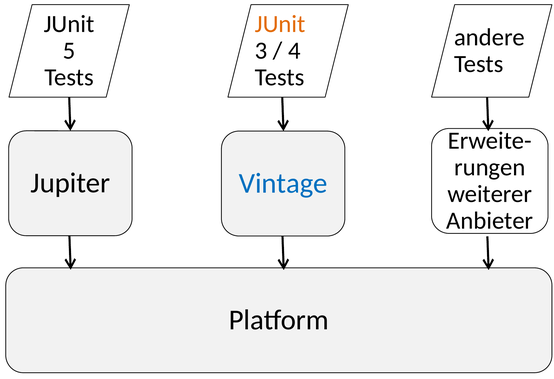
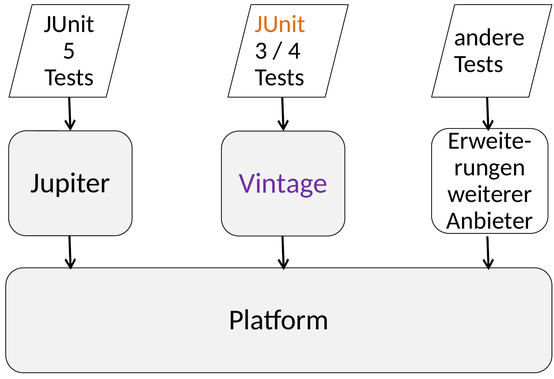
Vintage colour: blue -> purple
